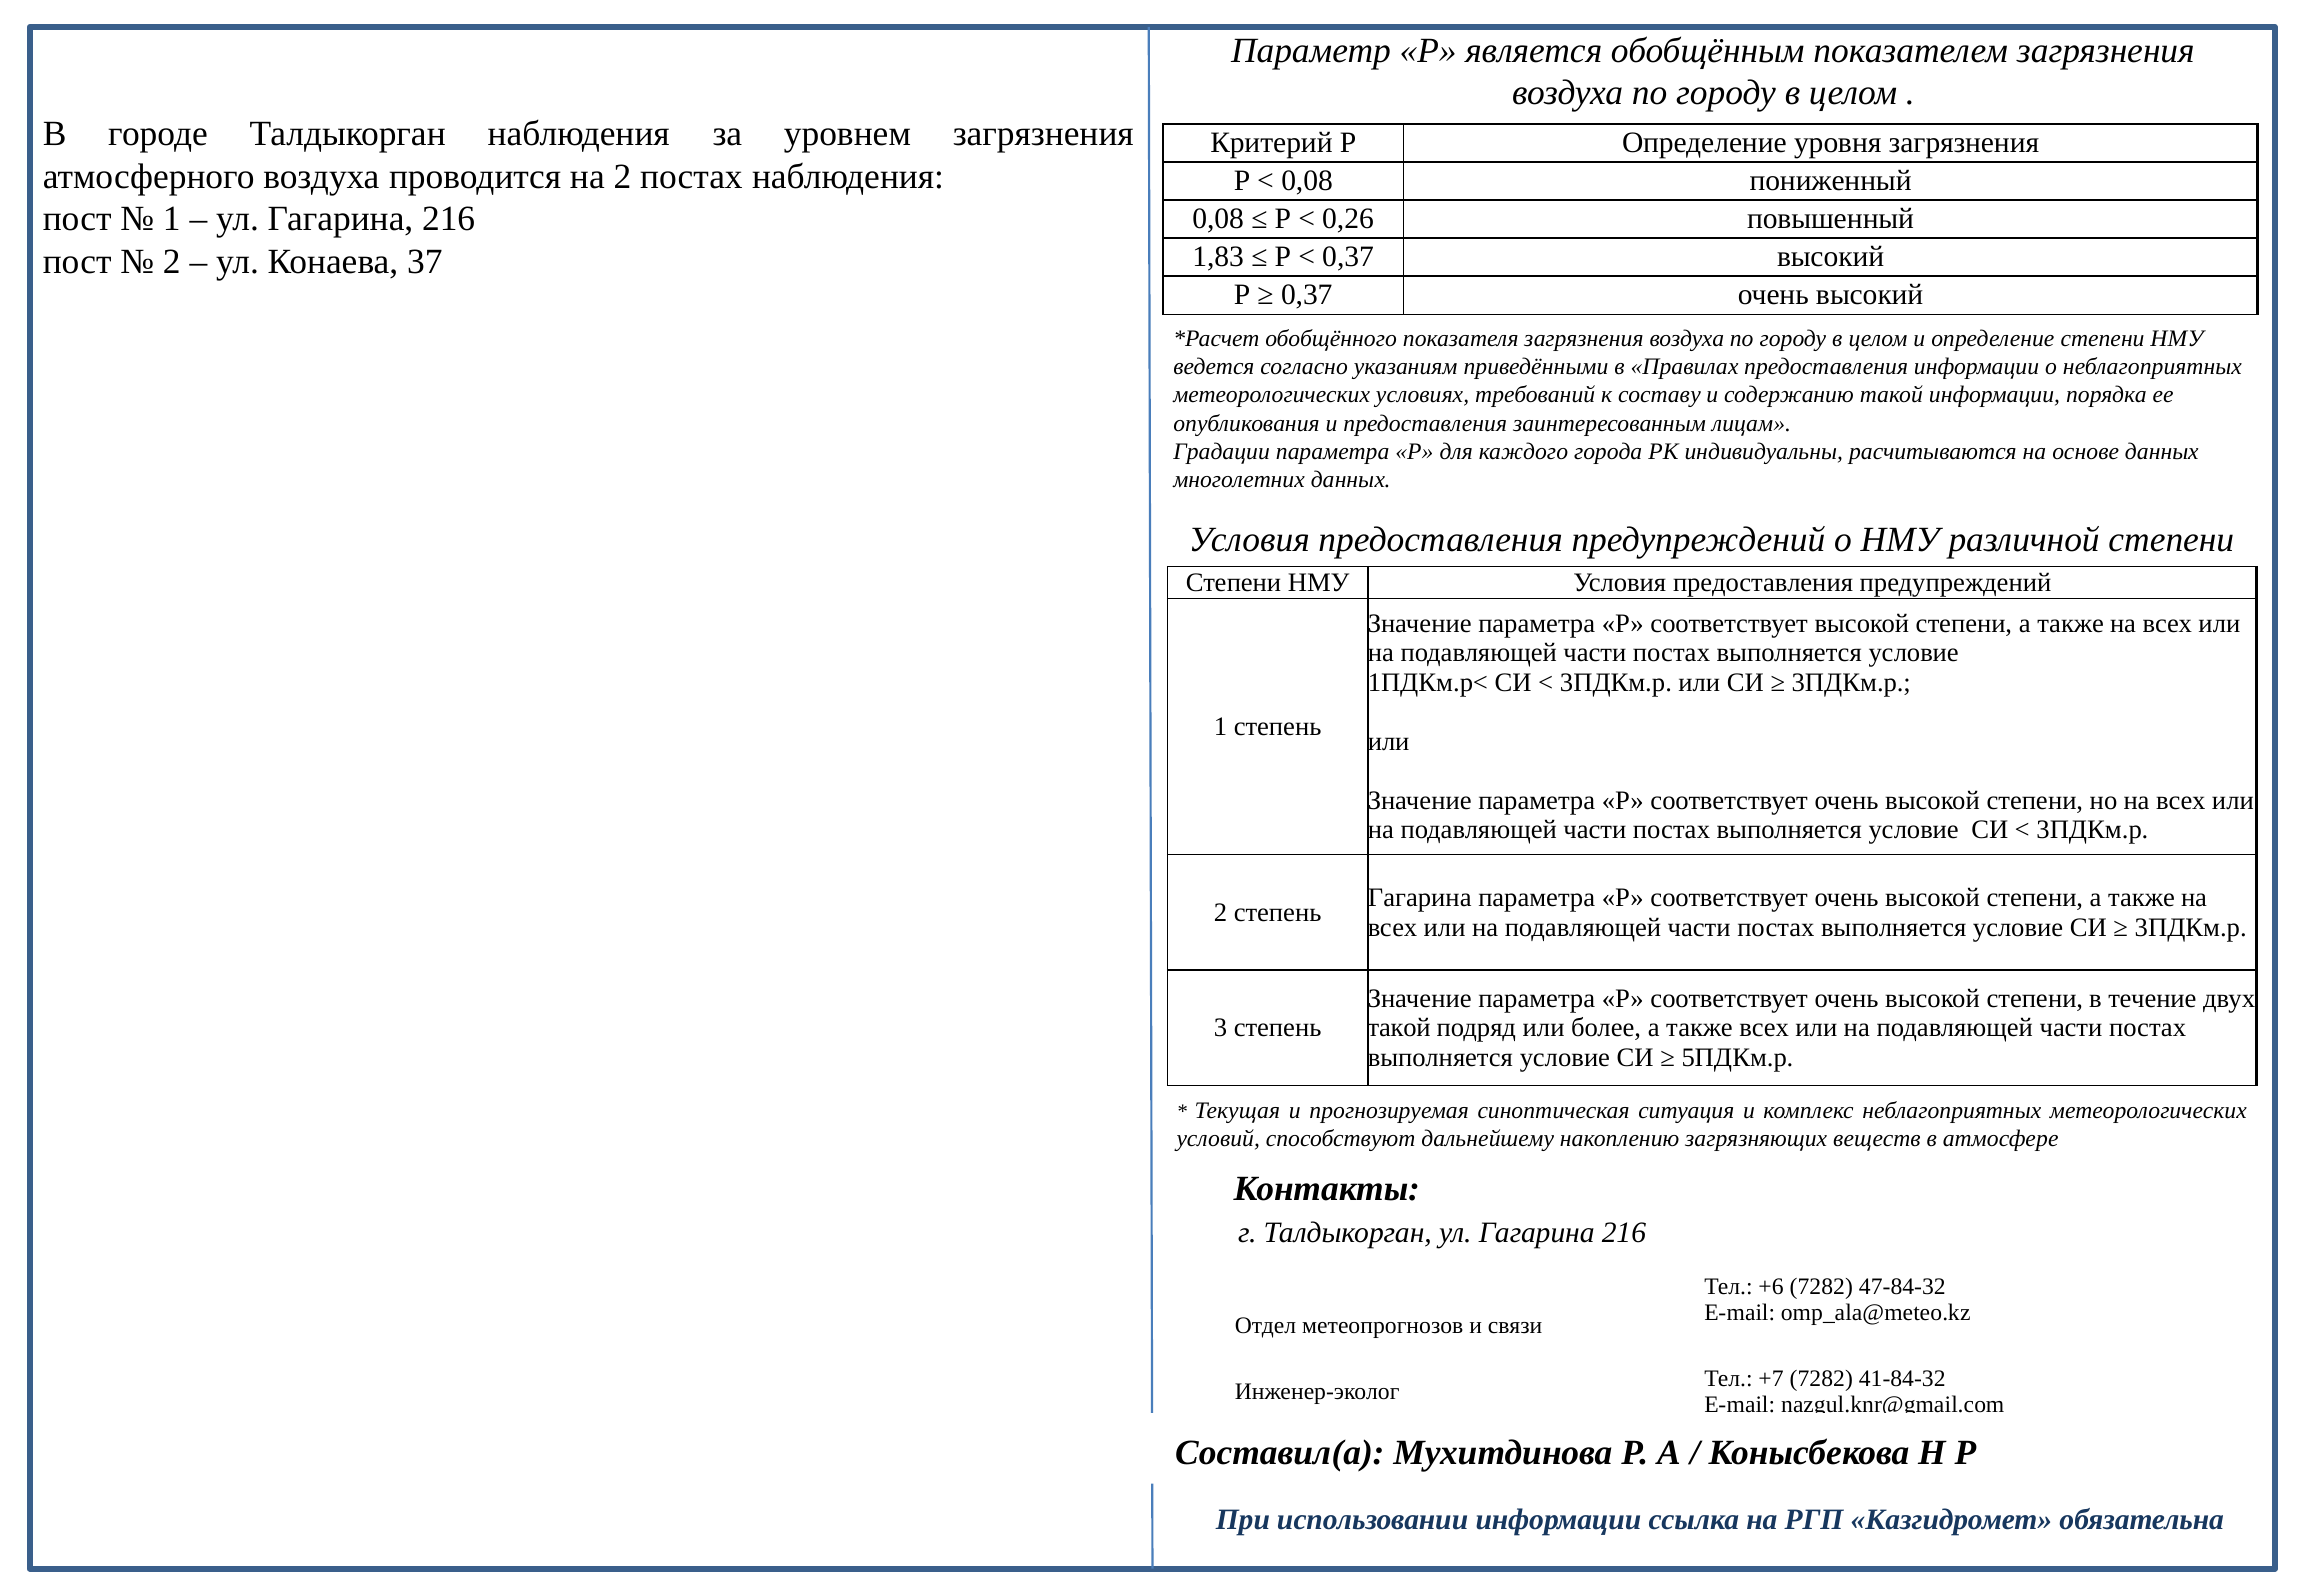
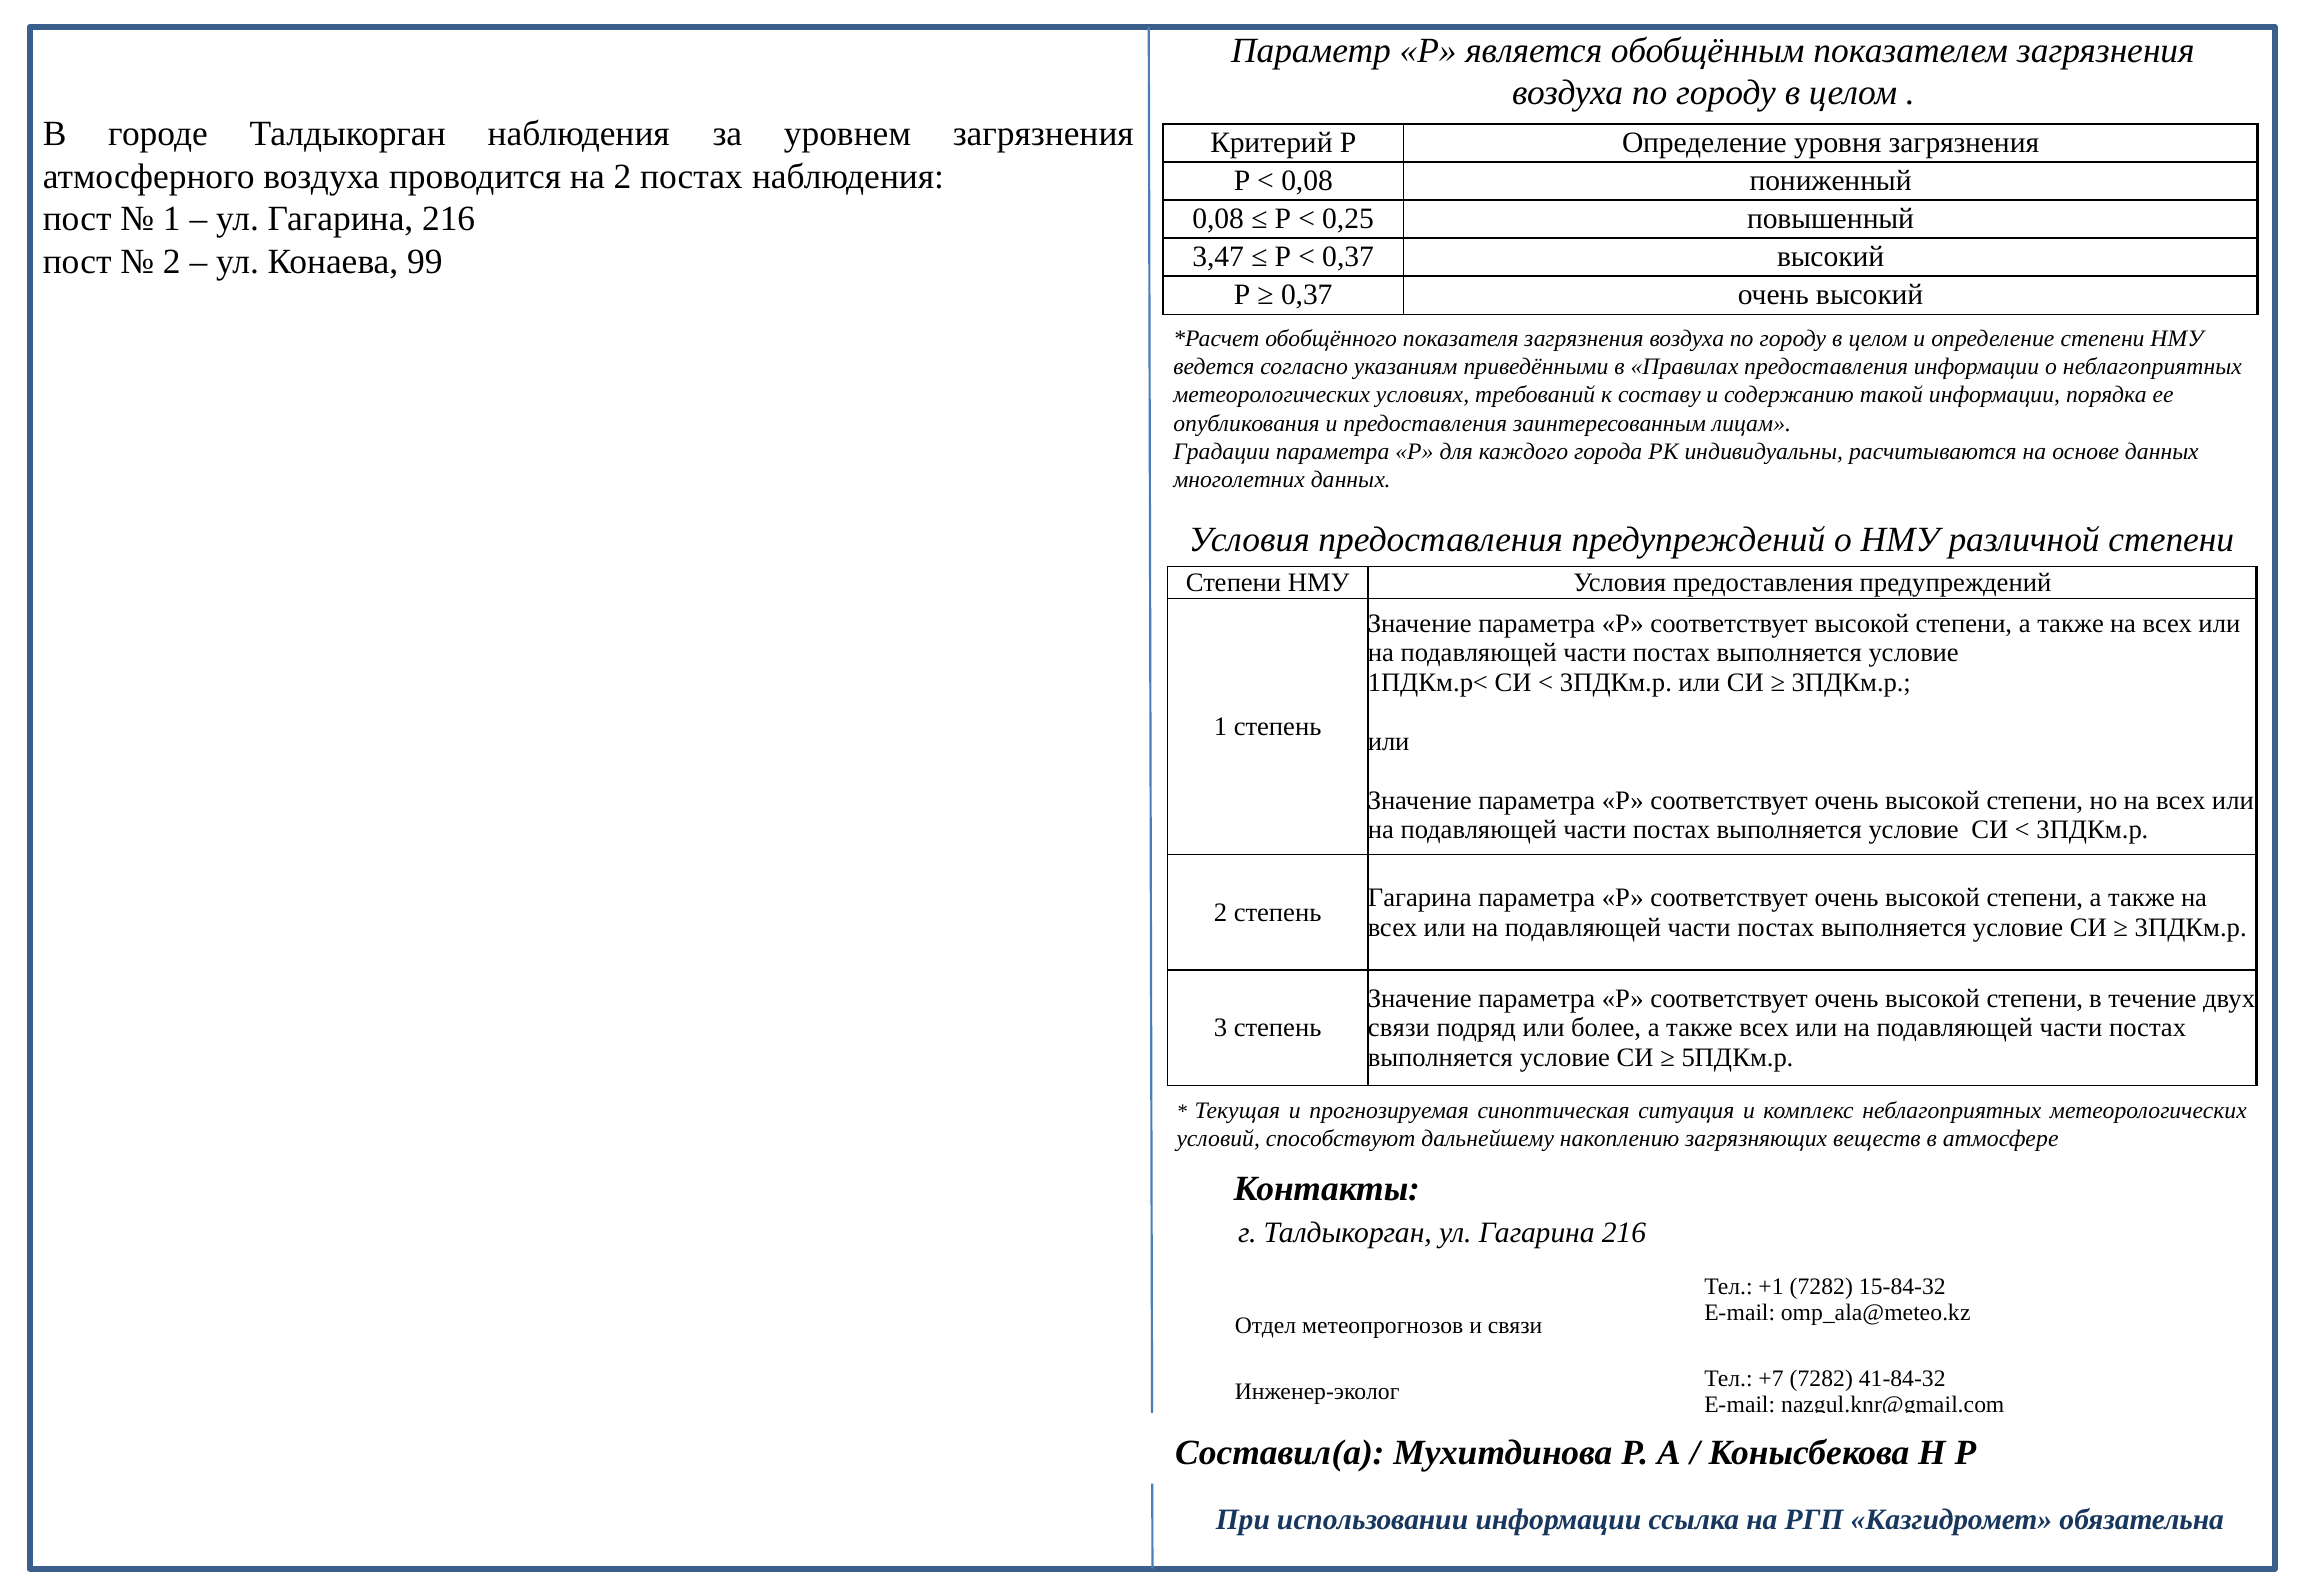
0,26: 0,26 -> 0,25
1,83: 1,83 -> 3,47
37: 37 -> 99
такой at (1399, 1028): такой -> связи
+6: +6 -> +1
47-84-32: 47-84-32 -> 15-84-32
